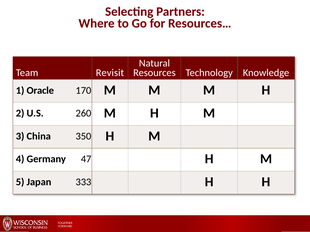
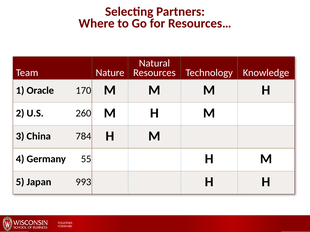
Revisit: Revisit -> Nature
350: 350 -> 784
47: 47 -> 55
333: 333 -> 993
